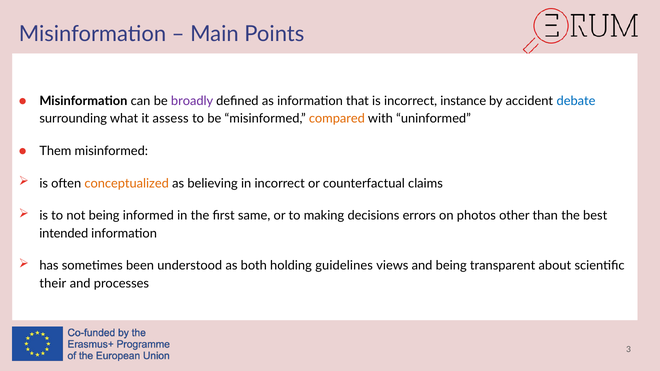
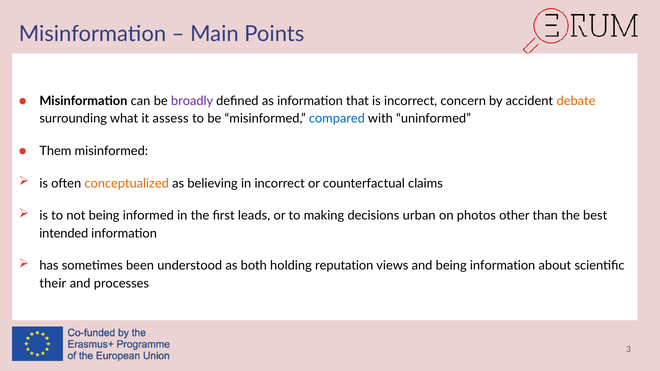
instance: instance -> concern
debate colour: blue -> orange
compared colour: orange -> blue
same: same -> leads
errors: errors -> urban
guidelines: guidelines -> reputation
being transparent: transparent -> information
